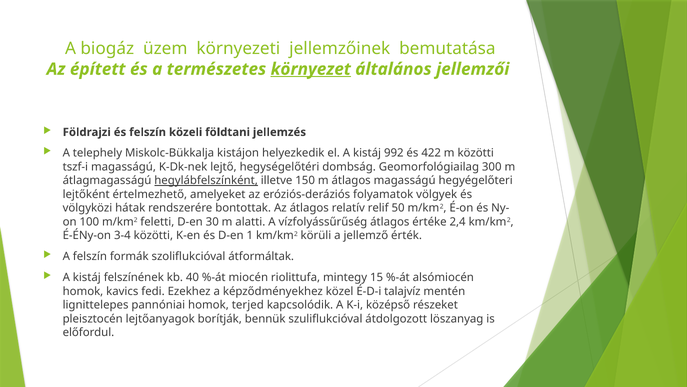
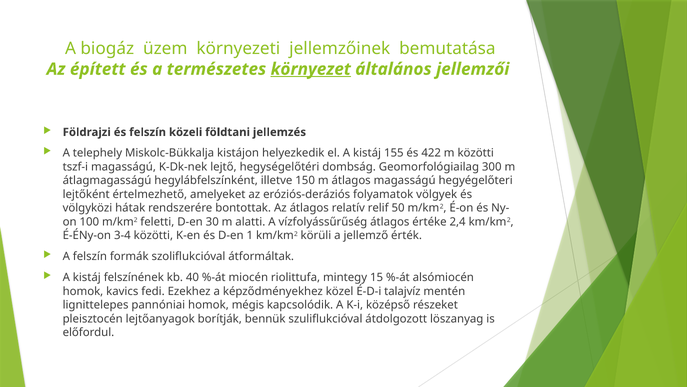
992: 992 -> 155
hegylábfelszínként underline: present -> none
terjed: terjed -> mégis
